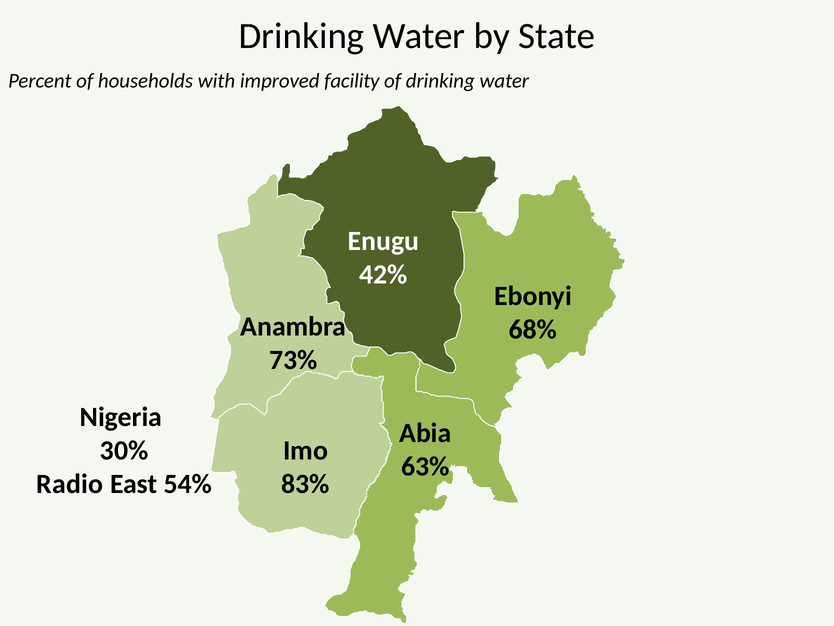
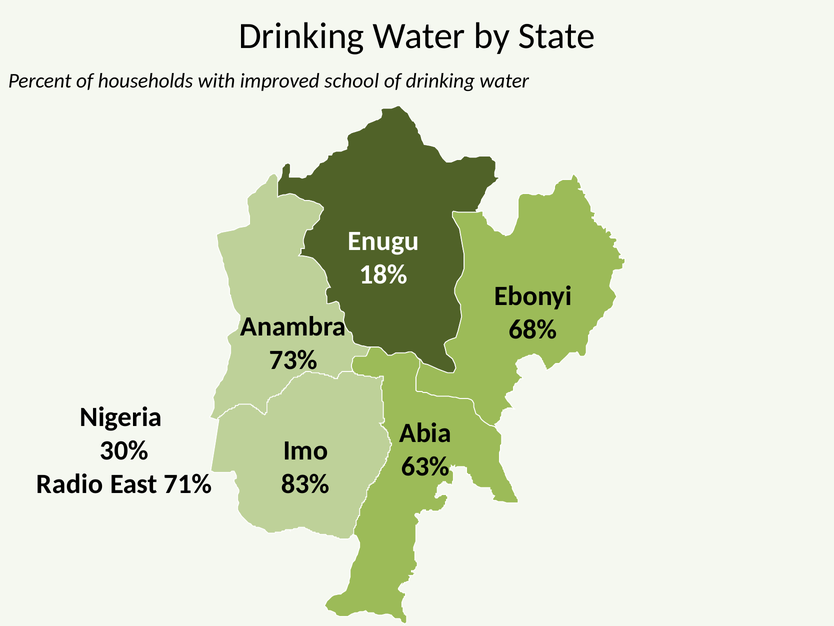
facility: facility -> school
42%: 42% -> 18%
54%: 54% -> 71%
